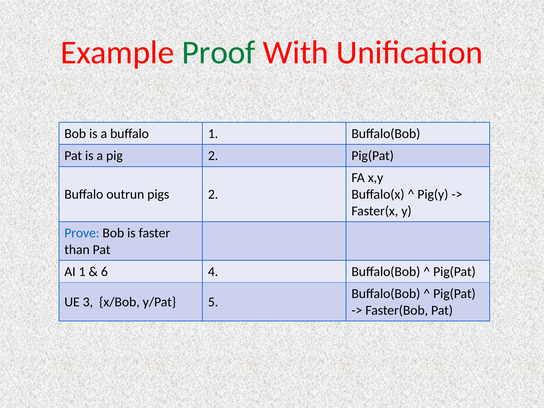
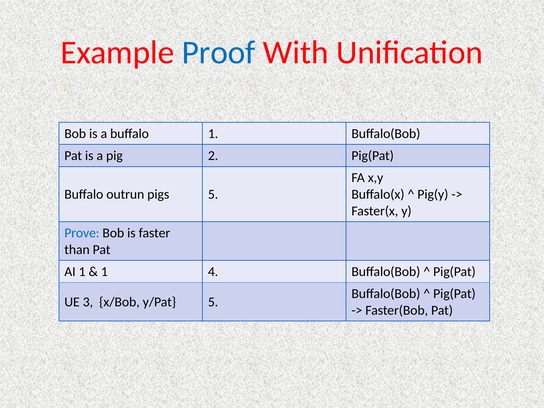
Proof colour: green -> blue
pigs 2: 2 -> 5
6 at (104, 272): 6 -> 1
